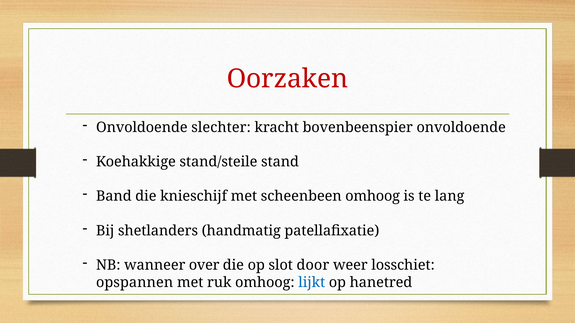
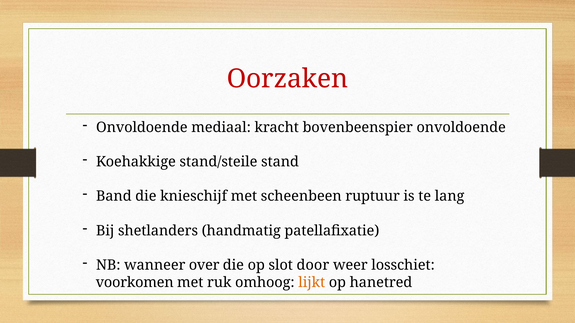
slechter: slechter -> mediaal
scheenbeen omhoog: omhoog -> ruptuur
opspannen: opspannen -> voorkomen
lijkt colour: blue -> orange
